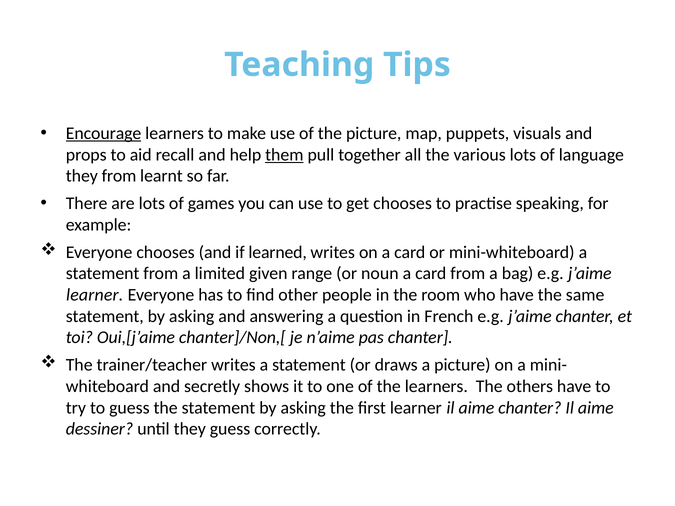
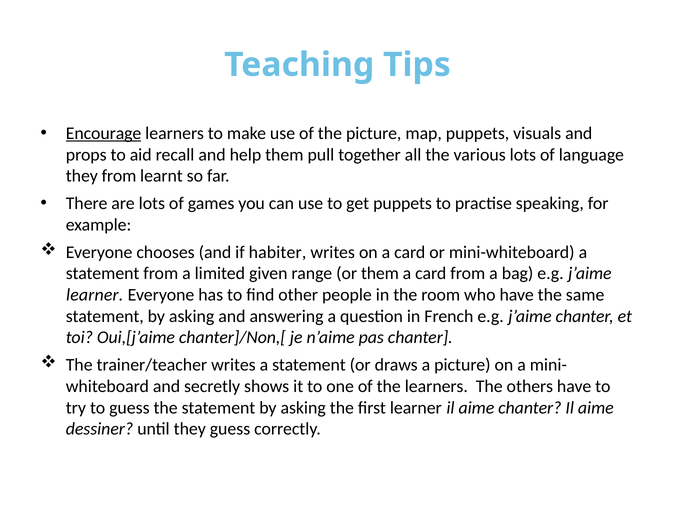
them at (284, 155) underline: present -> none
get chooses: chooses -> puppets
learned: learned -> habiter
or noun: noun -> them
